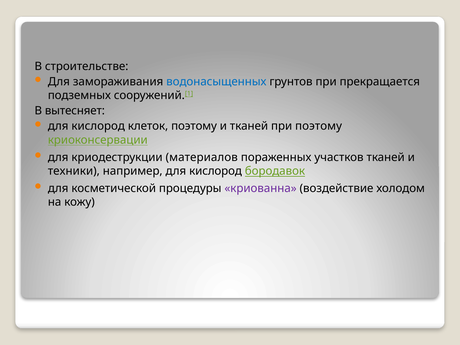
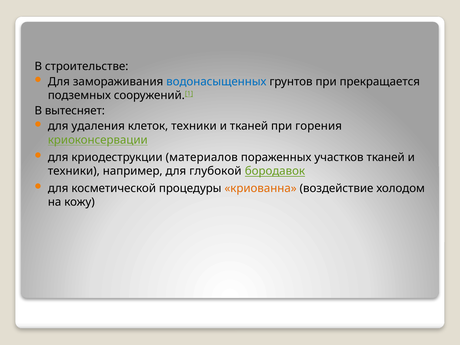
кислород at (98, 126): кислород -> удаления
клеток поэтому: поэтому -> техники
при поэтому: поэтому -> горения
например для кислород: кислород -> глубокой
криованна colour: purple -> orange
